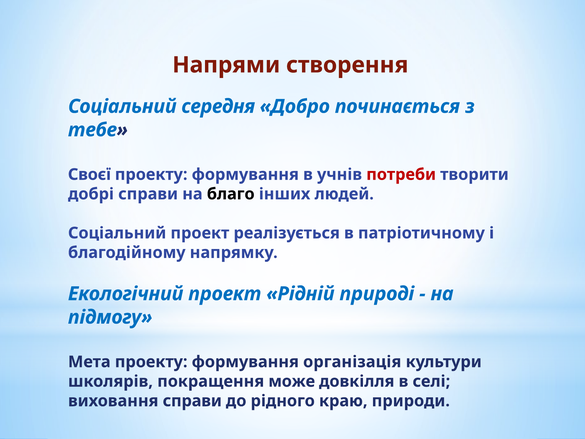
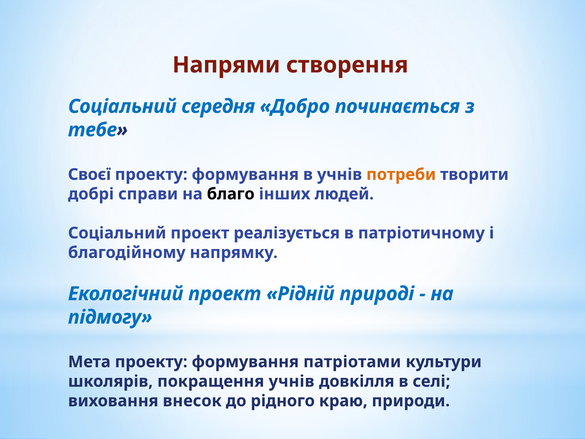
потреби colour: red -> orange
організація: організація -> патріотами
покращення може: може -> учнів
виховання справи: справи -> внесок
